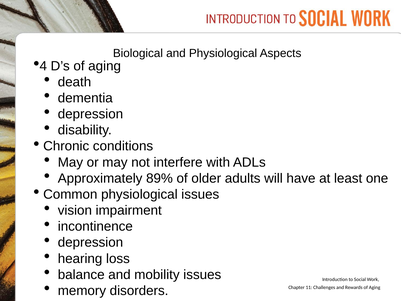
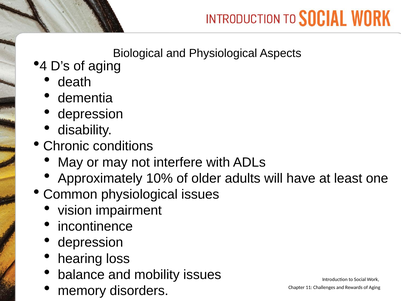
89%: 89% -> 10%
